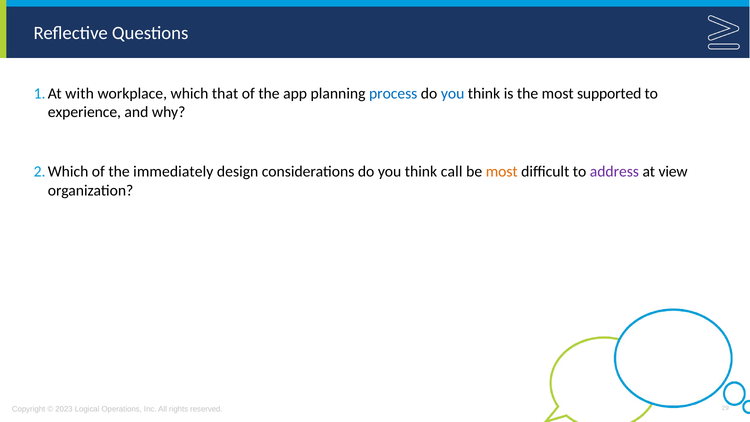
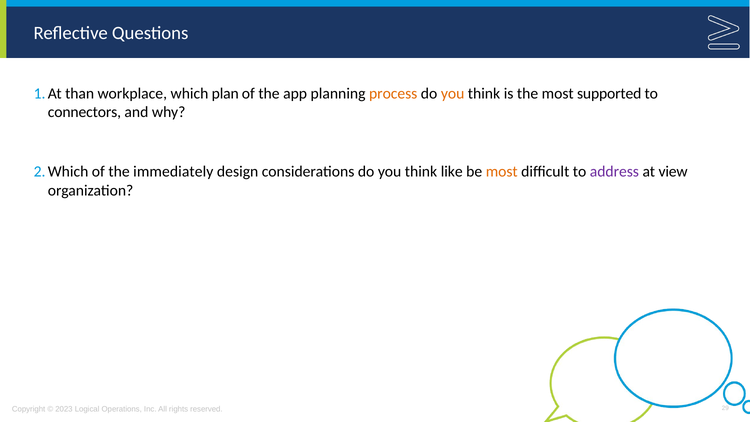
with: with -> than
that: that -> plan
process colour: blue -> orange
you at (453, 93) colour: blue -> orange
experience: experience -> connectors
call: call -> like
